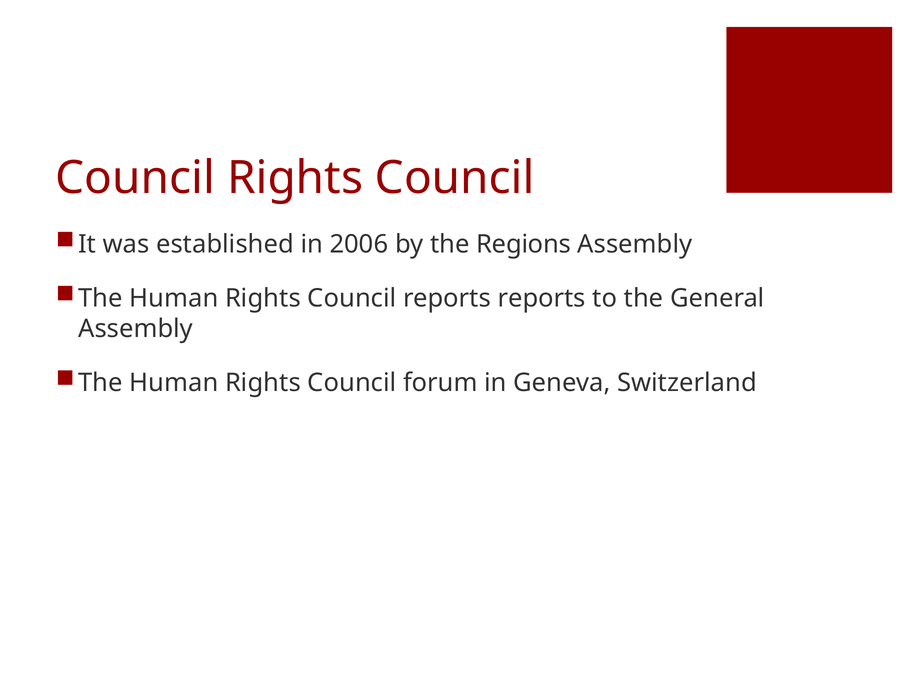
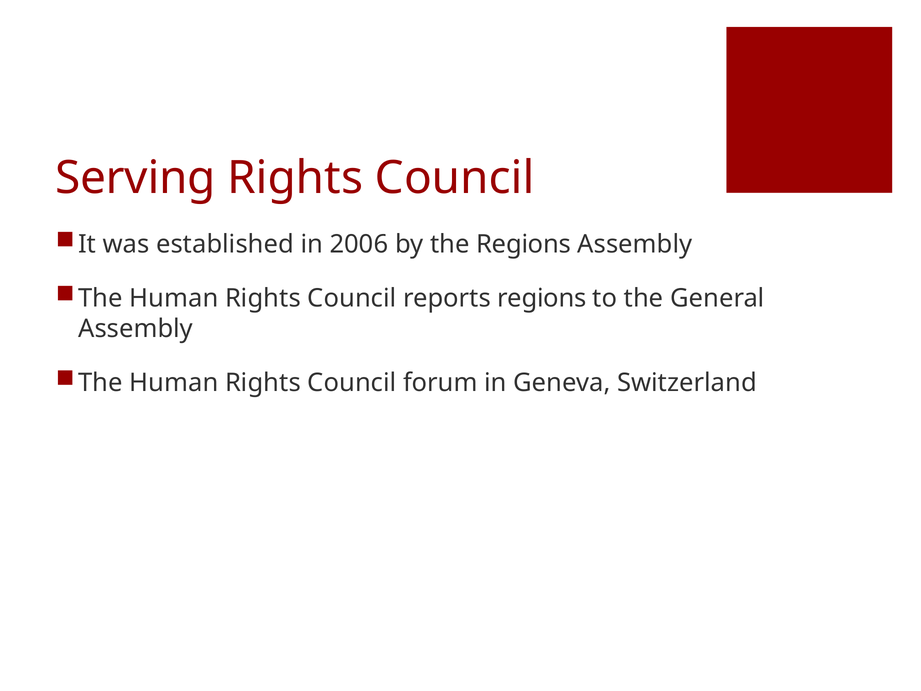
Council at (135, 178): Council -> Serving
reports reports: reports -> regions
